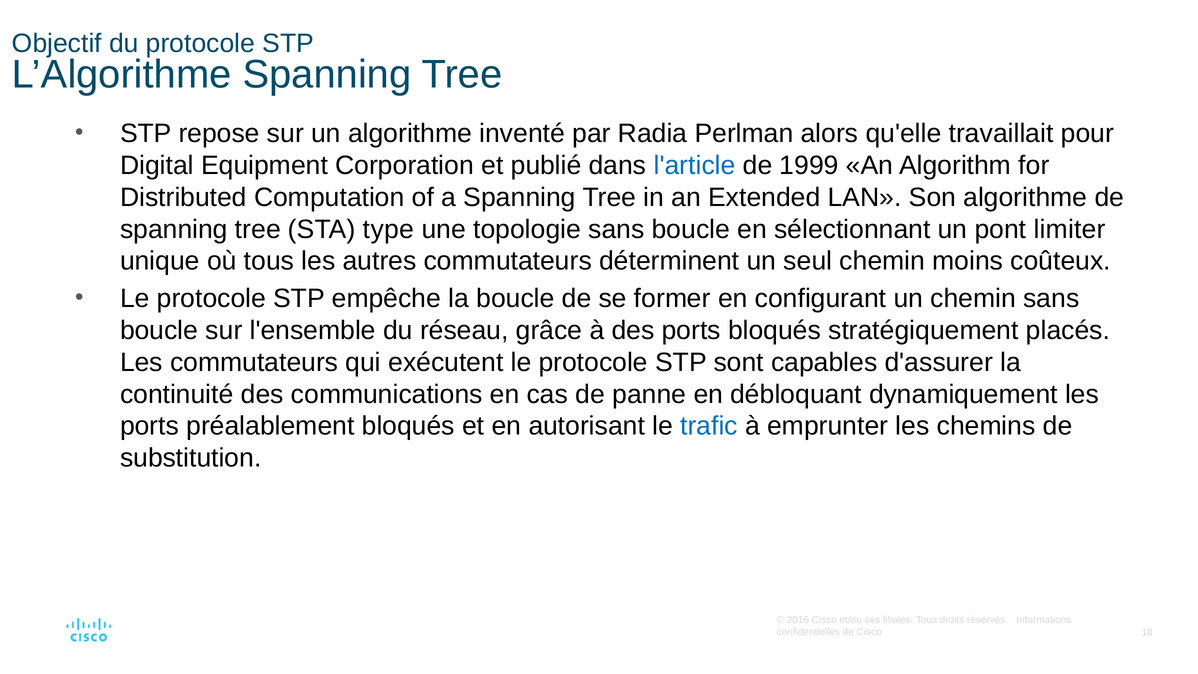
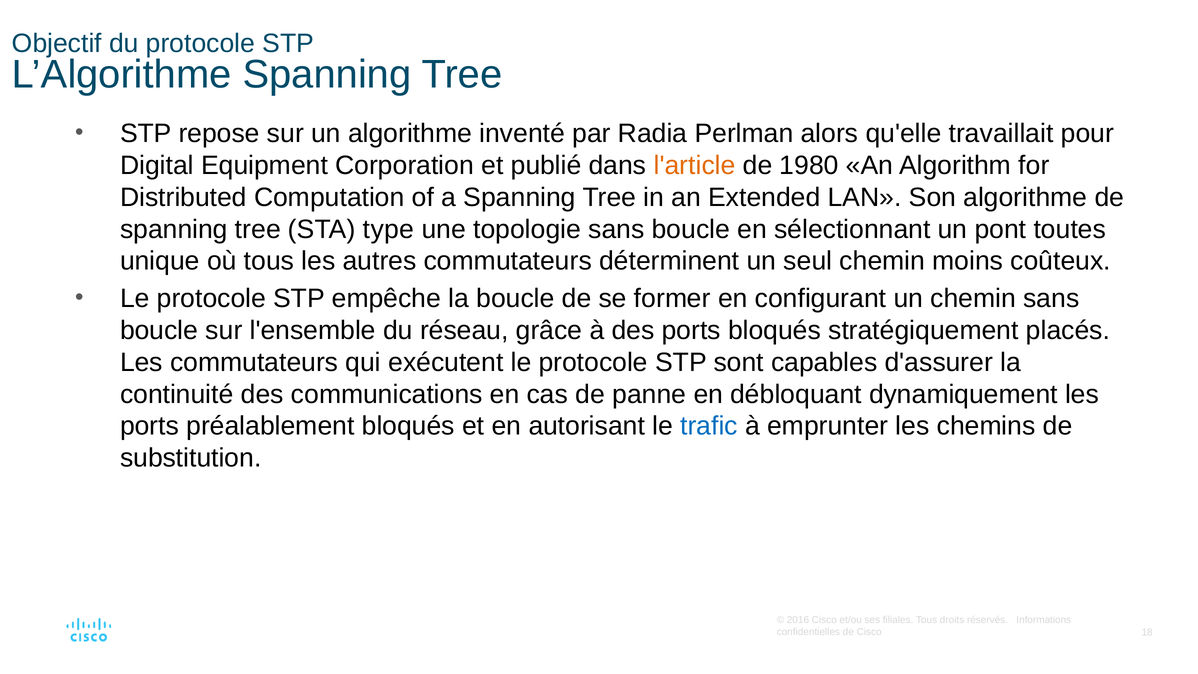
l'article colour: blue -> orange
1999: 1999 -> 1980
limiter: limiter -> toutes
